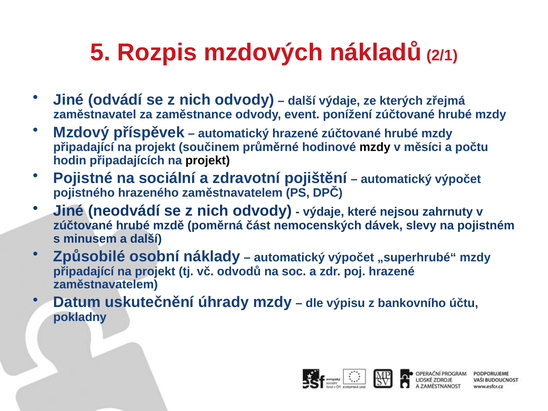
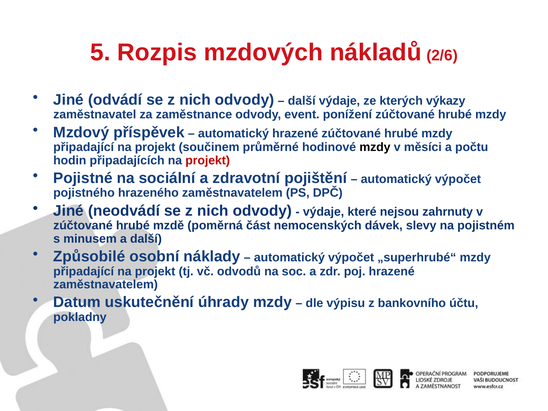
2/1: 2/1 -> 2/6
zřejmá: zřejmá -> výkazy
projekt at (208, 160) colour: black -> red
